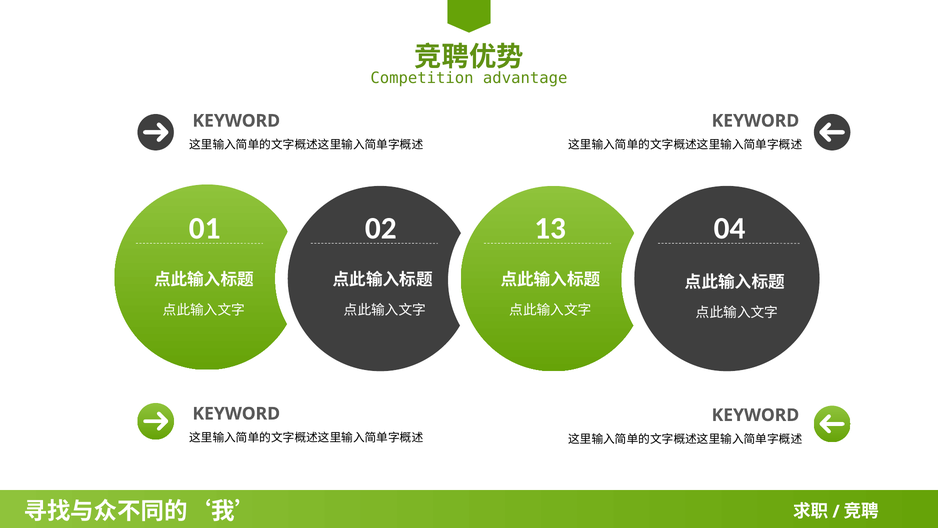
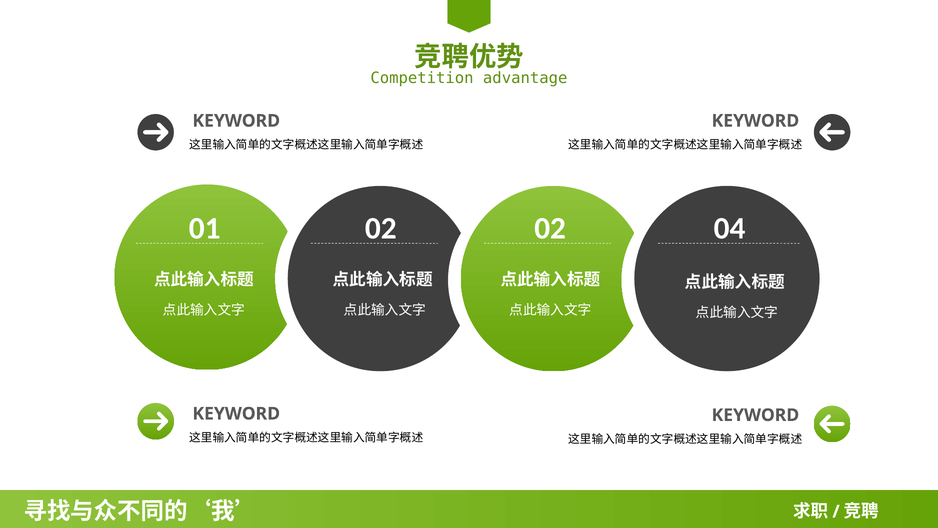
02 13: 13 -> 02
